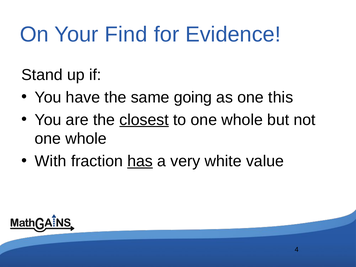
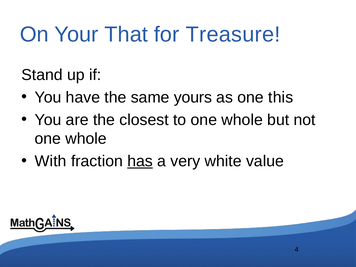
Find: Find -> That
Evidence: Evidence -> Treasure
going: going -> yours
closest underline: present -> none
